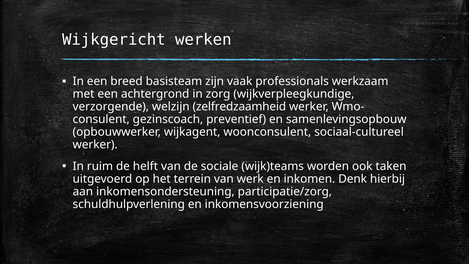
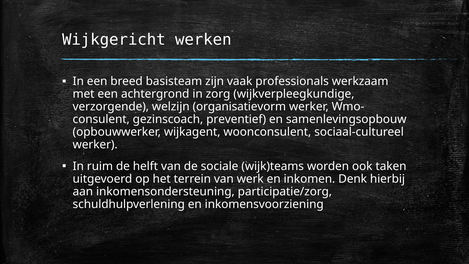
zelfredzaamheid: zelfredzaamheid -> organisatievorm
